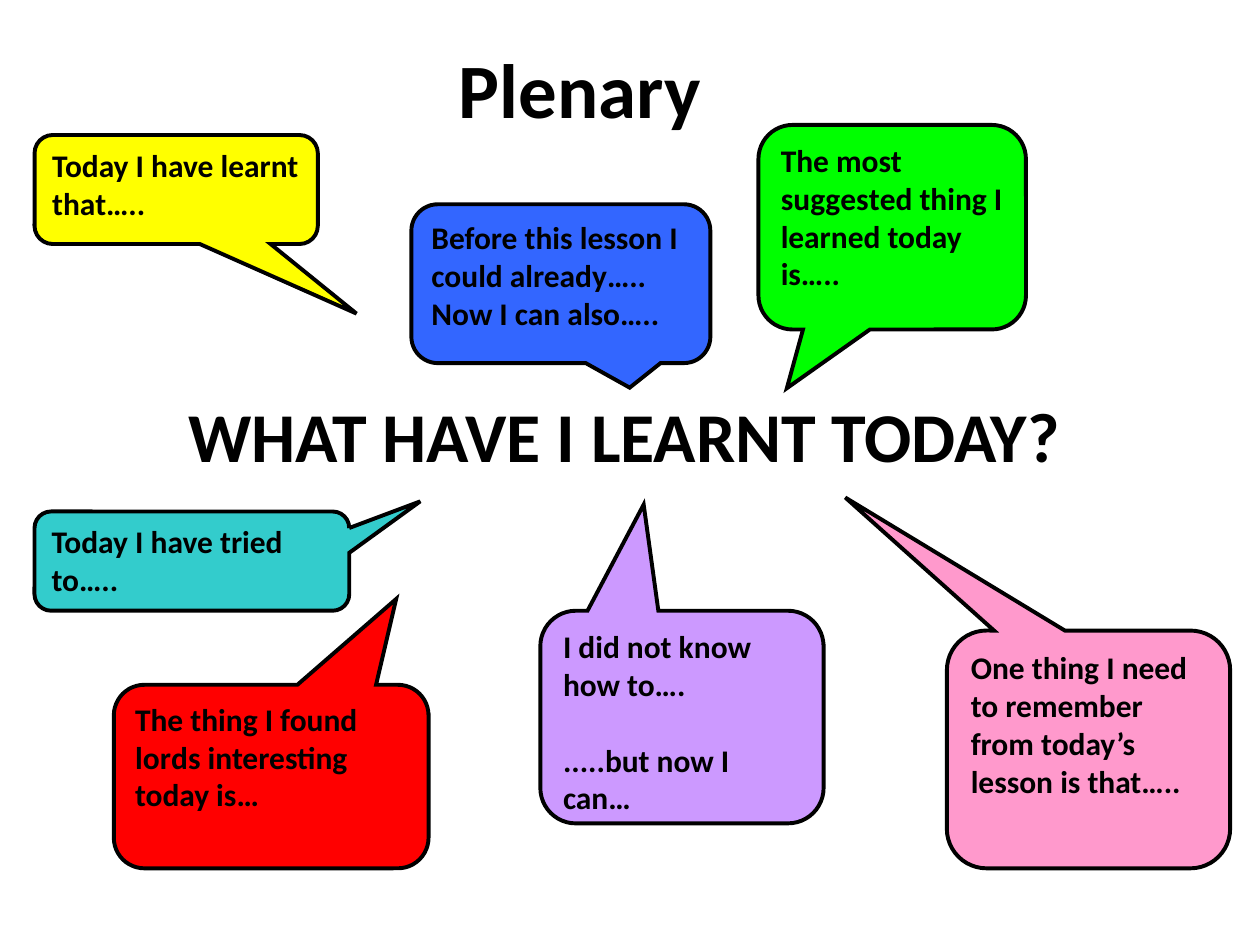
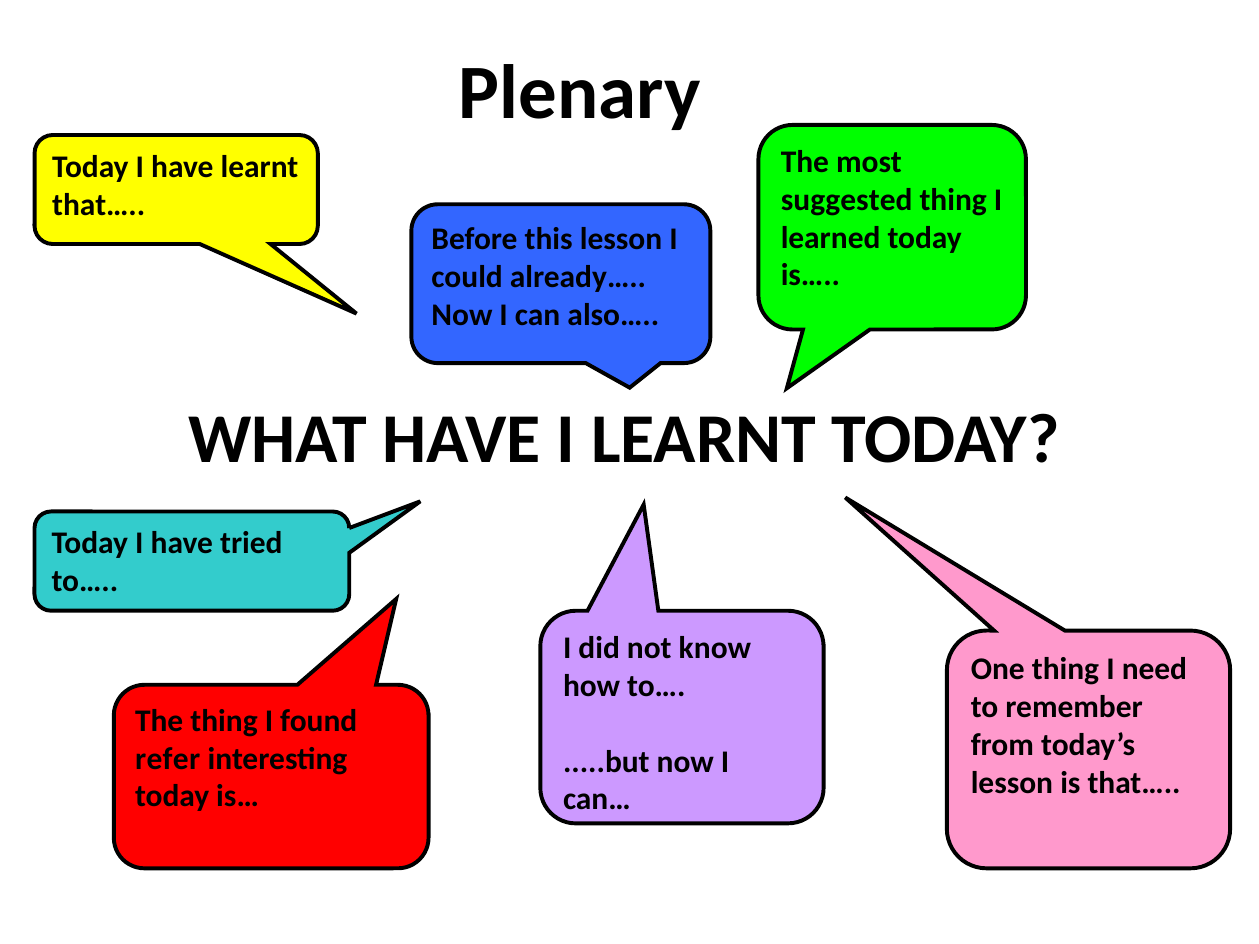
lords: lords -> refer
